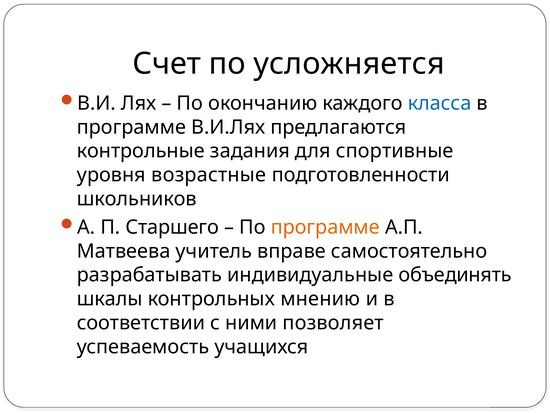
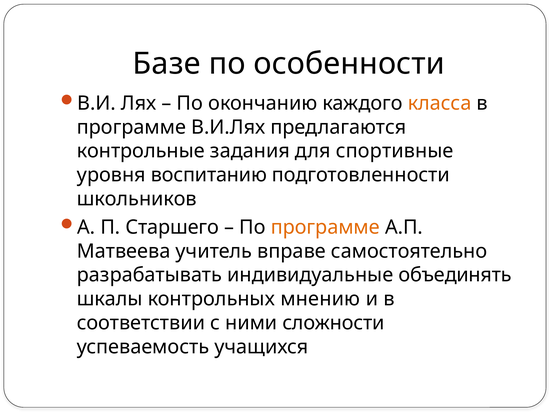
Счет: Счет -> Базе
усложняется: усложняется -> особенности
класса colour: blue -> orange
возрастные: возрастные -> воспитанию
позволяет: позволяет -> сложности
